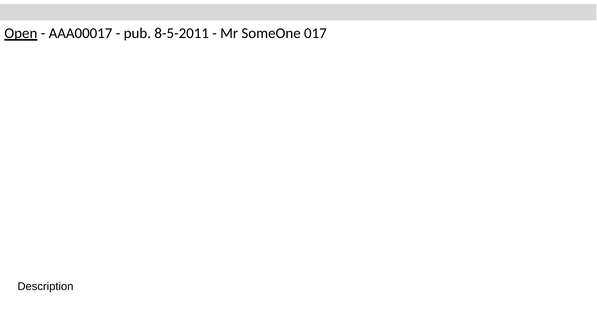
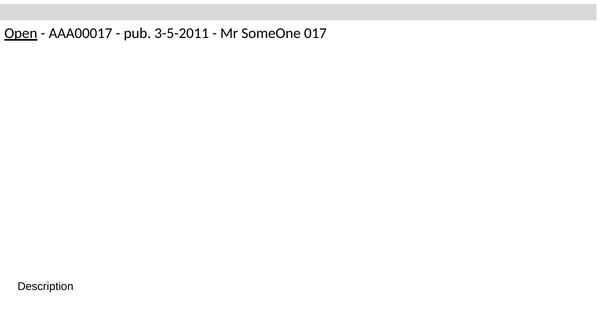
8-5-2011: 8-5-2011 -> 3-5-2011
